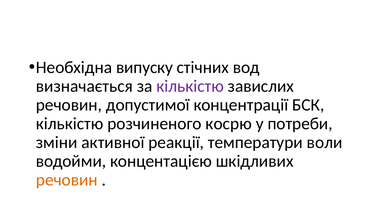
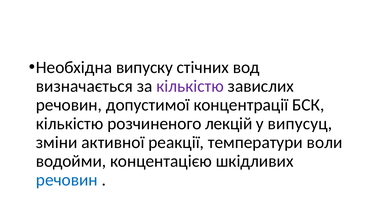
косрю: косрю -> лекцій
потреби: потреби -> випусуц
речовин at (67, 180) colour: orange -> blue
